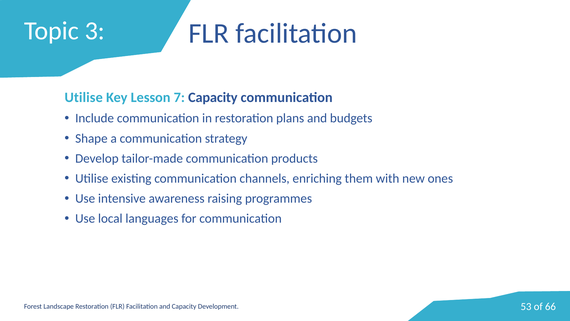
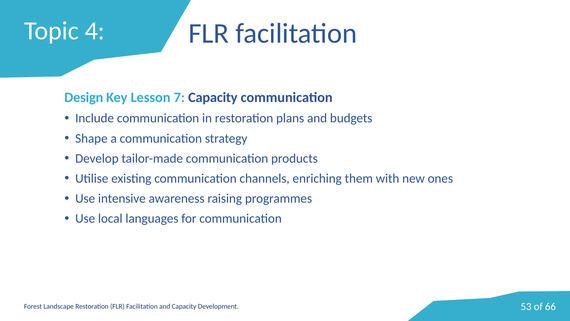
3: 3 -> 4
Utilise at (84, 98): Utilise -> Design
